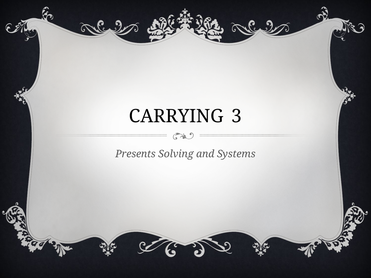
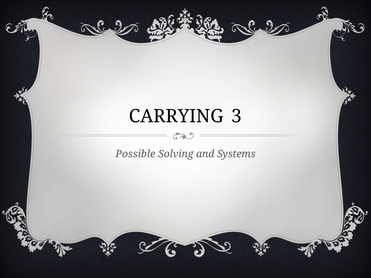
Presents: Presents -> Possible
